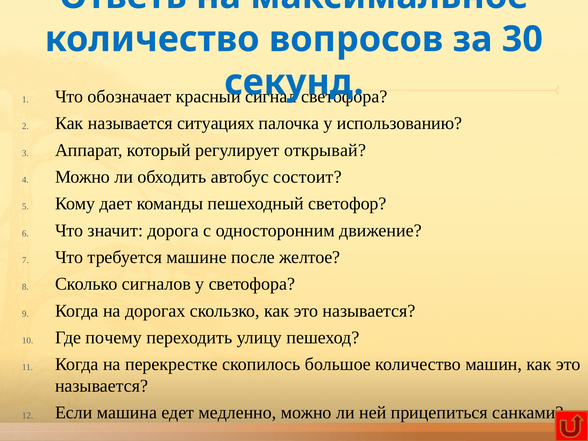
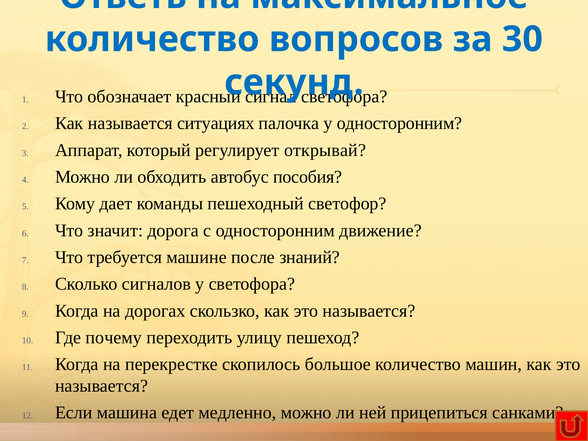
у использованию: использованию -> односторонним
состоит: состоит -> пособия
желтое: желтое -> знаний
